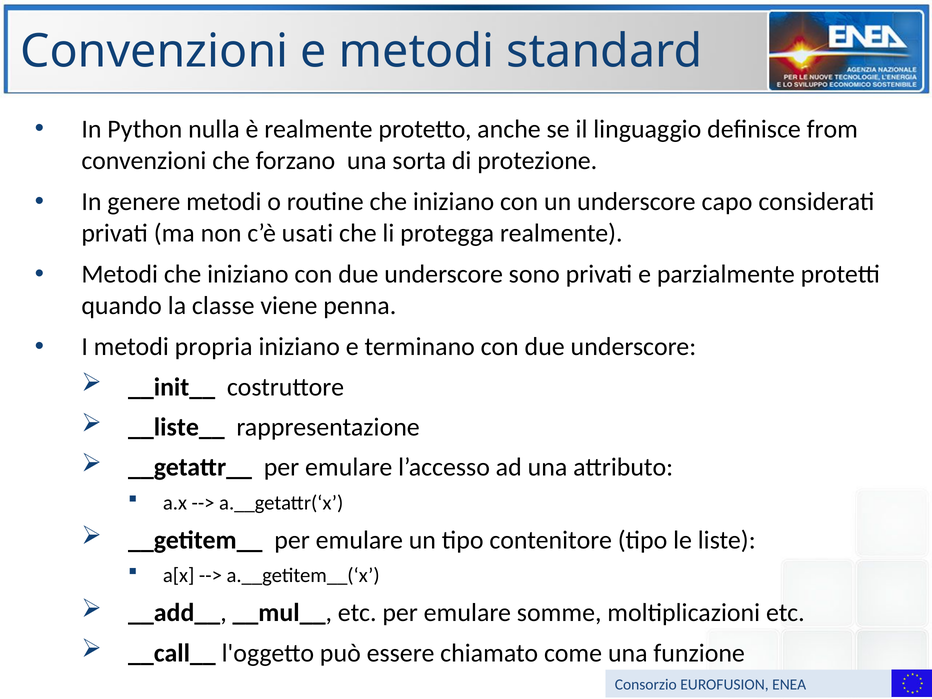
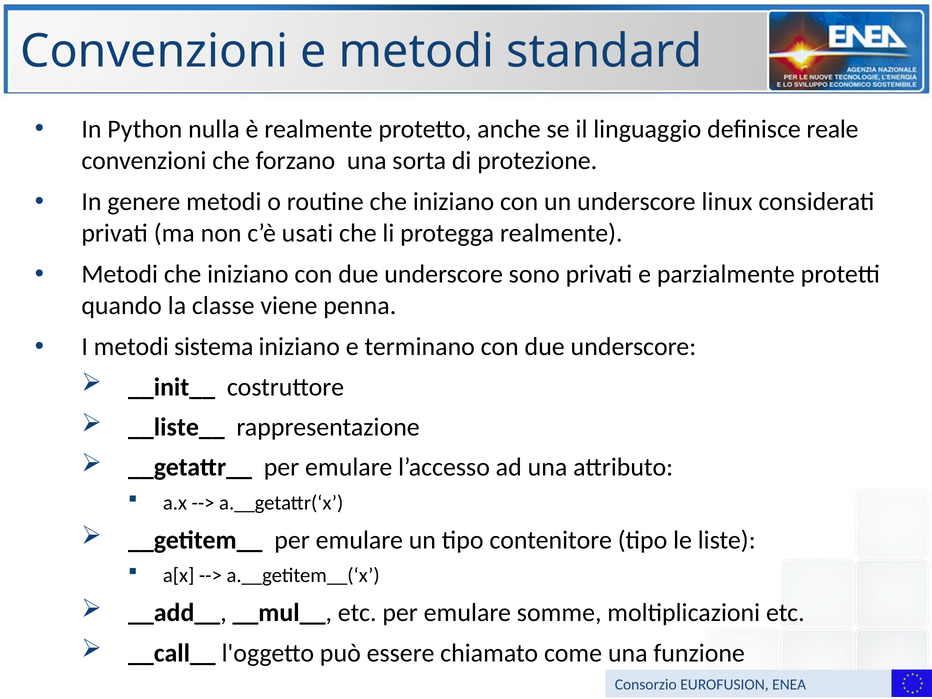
from: from -> reale
capo: capo -> linux
propria: propria -> sistema
